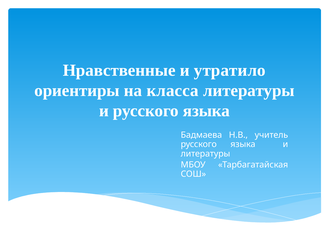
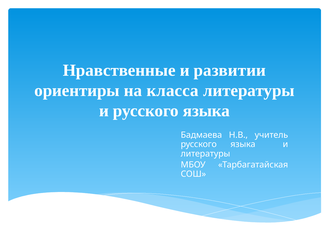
утратило: утратило -> развитии
